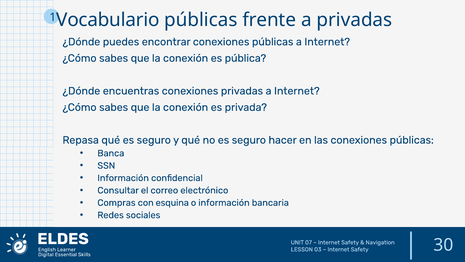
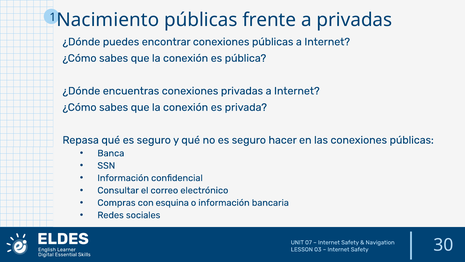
Vocabulario: Vocabulario -> Nacimiento
